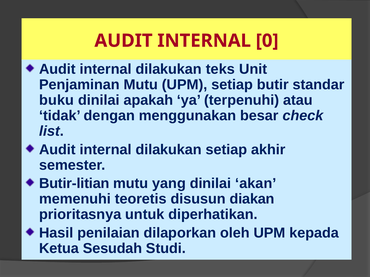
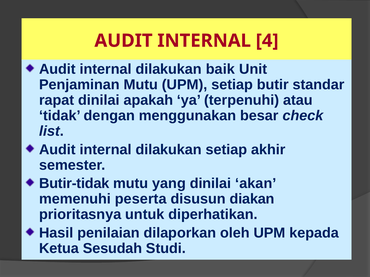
0: 0 -> 4
teks: teks -> baik
buku: buku -> rapat
Butir-litian: Butir-litian -> Butir-tidak
teoretis: teoretis -> peserta
